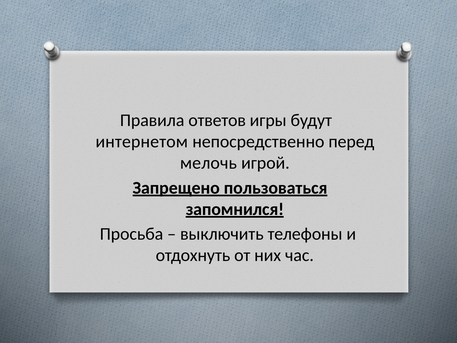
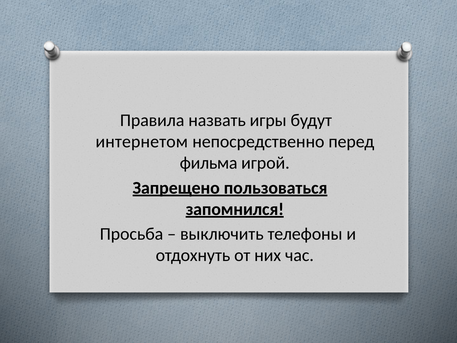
ответов: ответов -> назвать
мелочь: мелочь -> фильма
